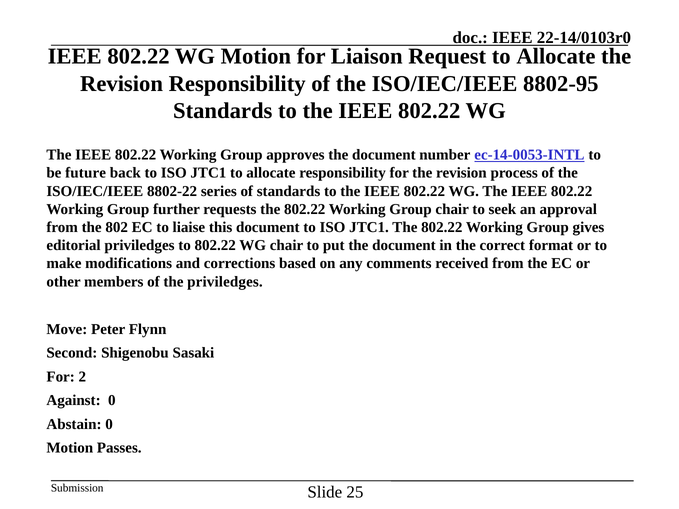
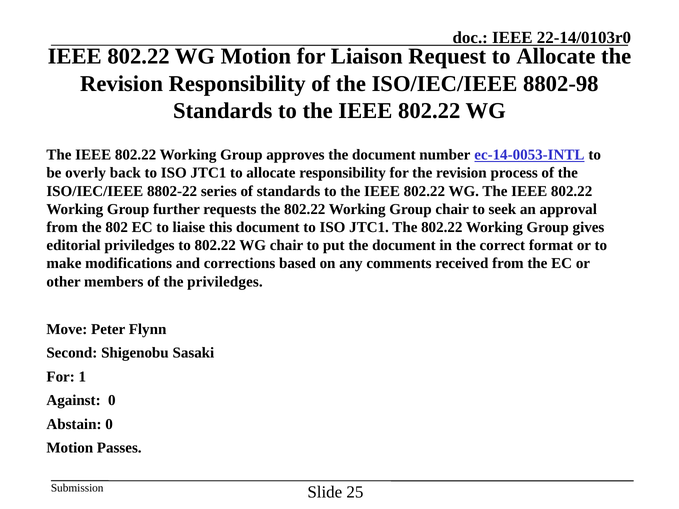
8802-95: 8802-95 -> 8802-98
future: future -> overly
2: 2 -> 1
